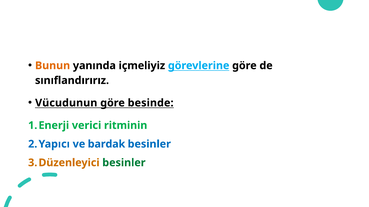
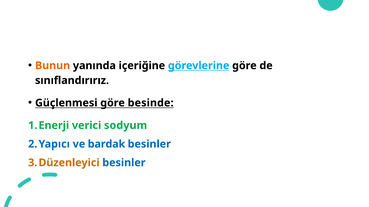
içmeliyiz: içmeliyiz -> içeriğine
Vücudunun: Vücudunun -> Güçlenmesi
ritminin: ritminin -> sodyum
besinler at (124, 163) colour: green -> blue
